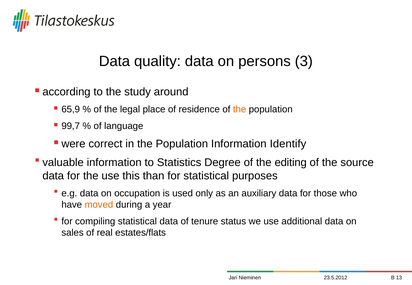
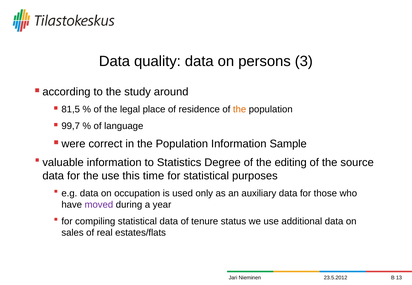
65,9: 65,9 -> 81,5
Identify: Identify -> Sample
than: than -> time
moved colour: orange -> purple
